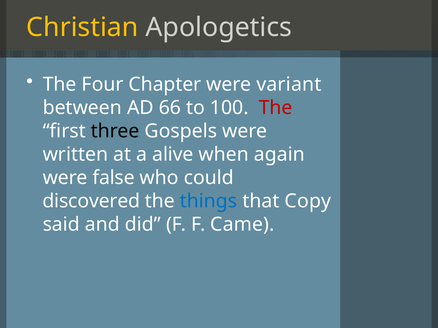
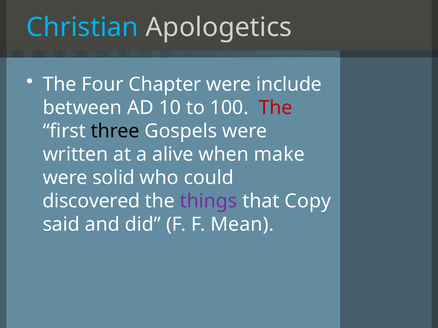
Christian colour: yellow -> light blue
variant: variant -> include
66: 66 -> 10
again: again -> make
false: false -> solid
things colour: blue -> purple
Came: Came -> Mean
